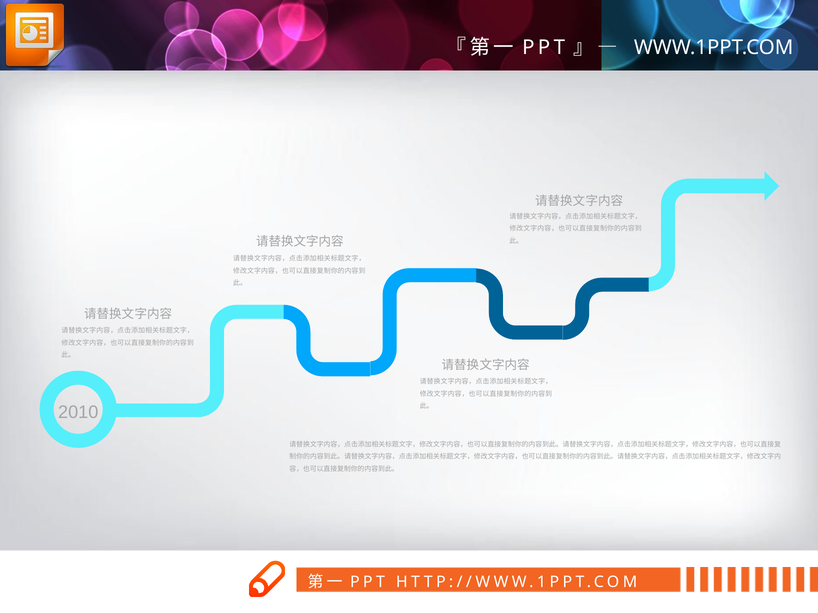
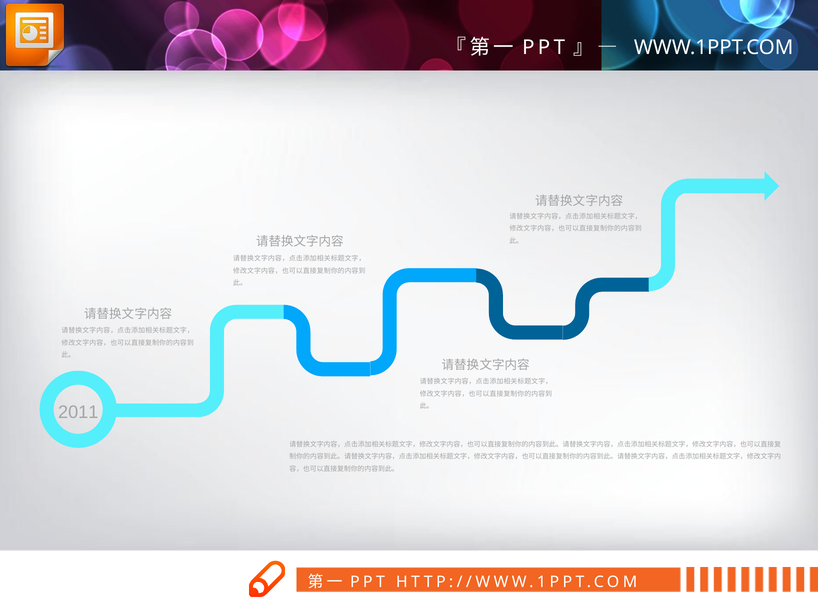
2010: 2010 -> 2011
